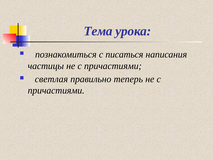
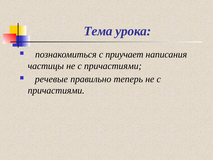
писаться: писаться -> приучает
светлая: светлая -> речевые
